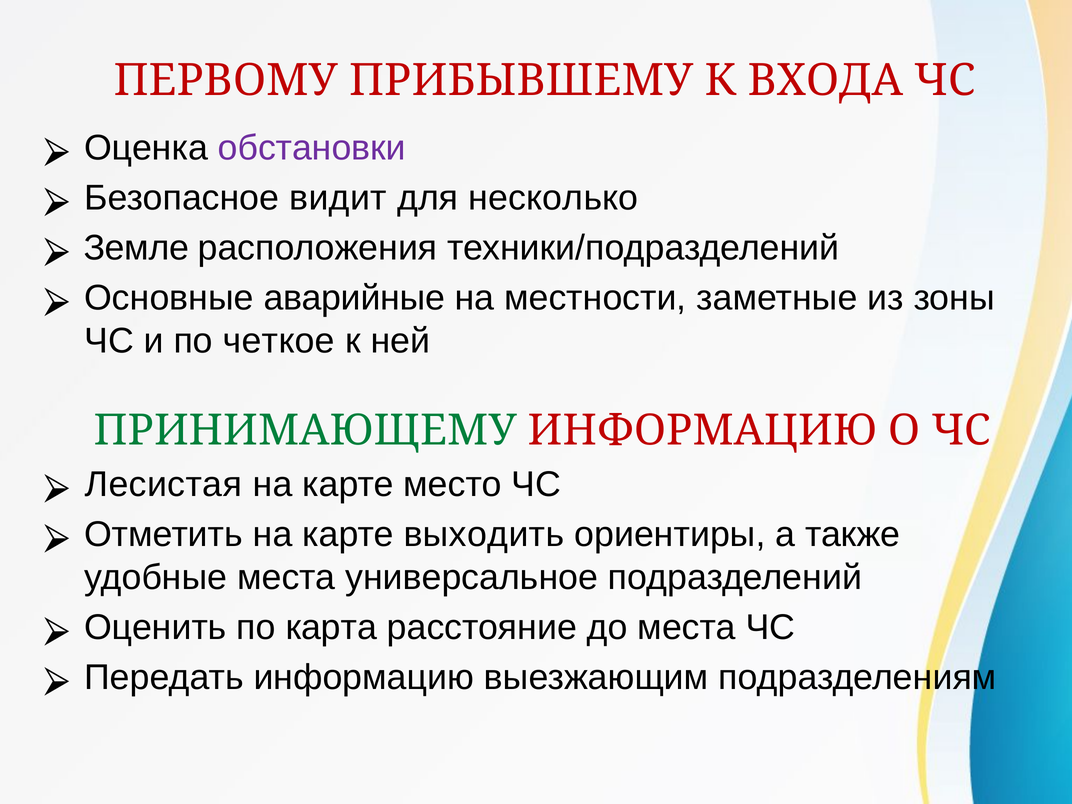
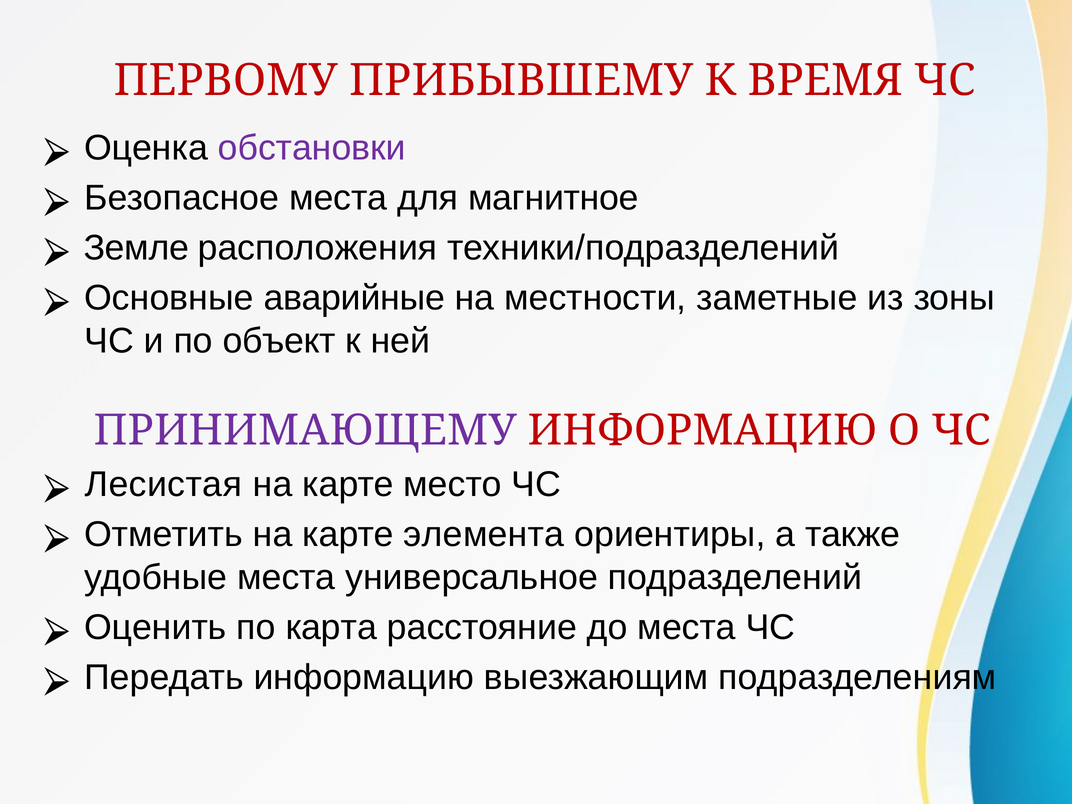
ВХОДА: ВХОДА -> ВРЕМЯ
Безопасное видит: видит -> места
несколько: несколько -> магнитное
четкое: четкое -> объект
ПРИНИМАЮЩЕМУ colour: green -> purple
выходить: выходить -> элемента
